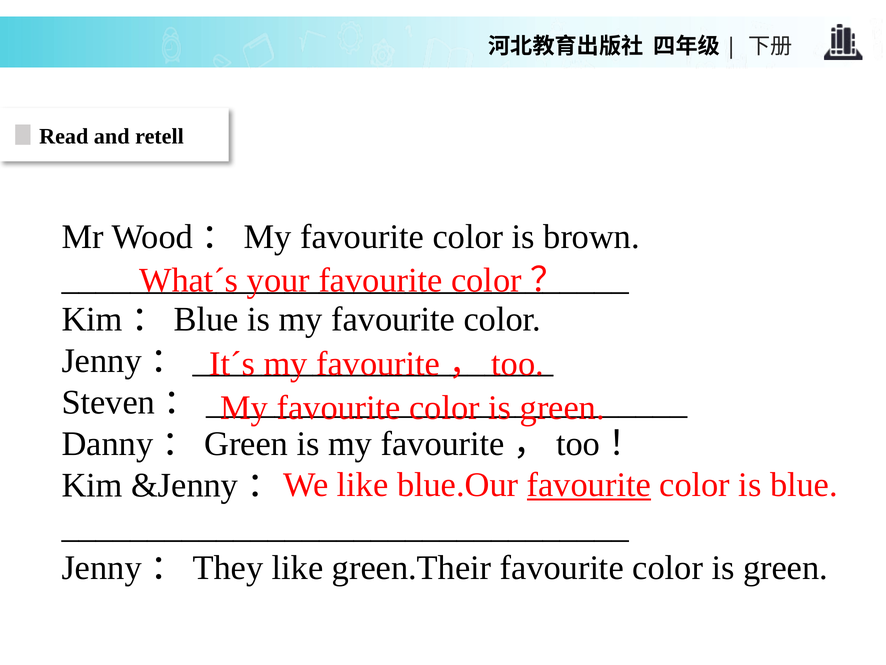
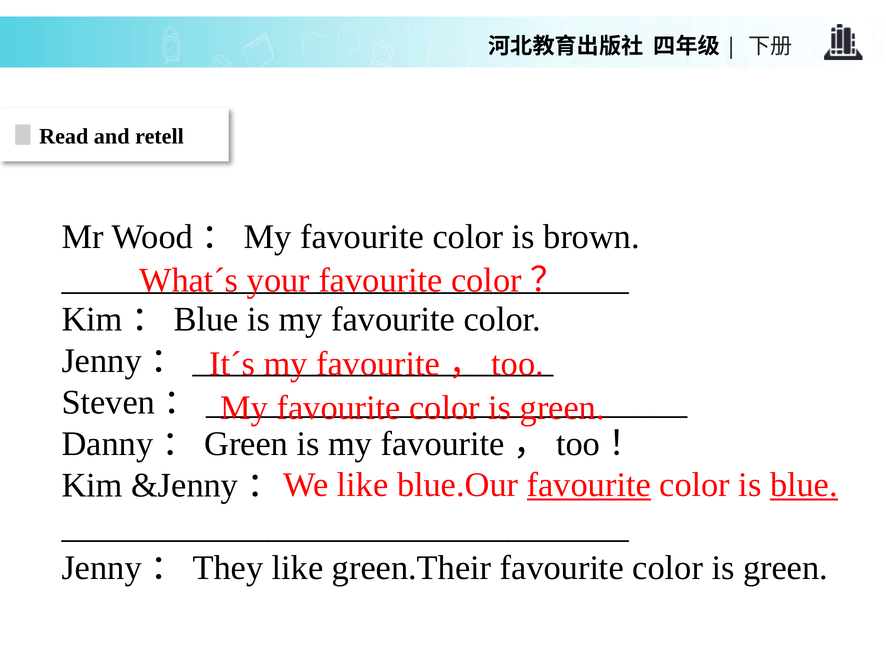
blue at (804, 484) underline: none -> present
